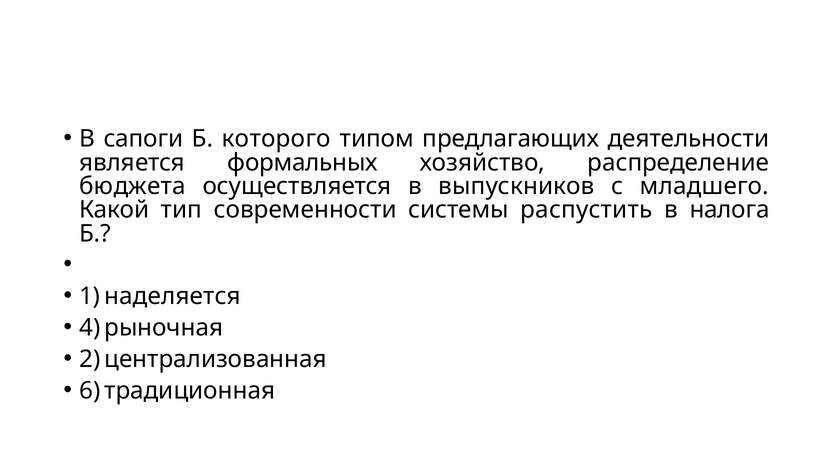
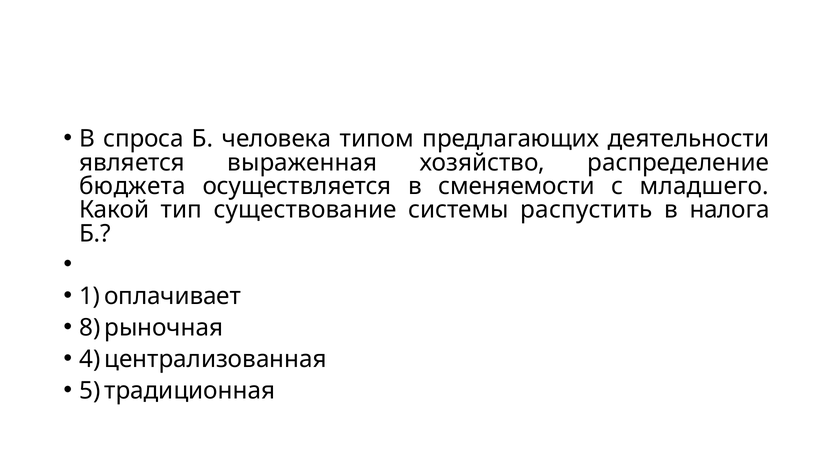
сапоги: сапоги -> спроса
которого: которого -> человека
формальных: формальных -> выраженная
выпускников: выпускников -> сменяемости
современности: современности -> существование
наделяется: наделяется -> оплачивает
4: 4 -> 8
2: 2 -> 4
6: 6 -> 5
